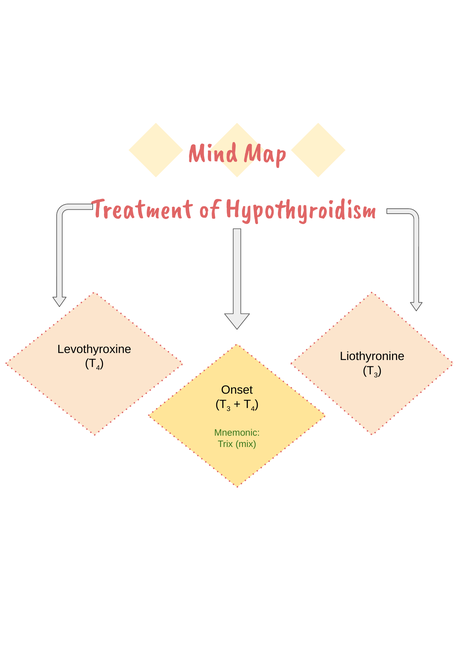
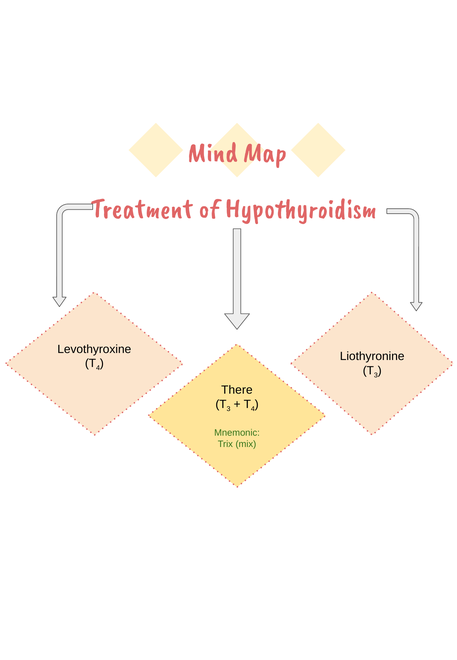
Onset: Onset -> There
